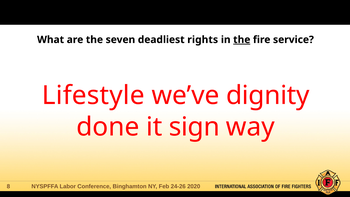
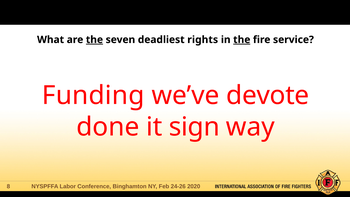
the at (94, 40) underline: none -> present
Lifestyle: Lifestyle -> Funding
dignity: dignity -> devote
